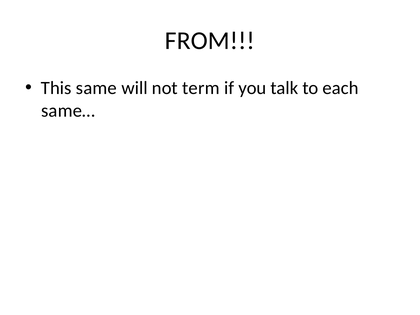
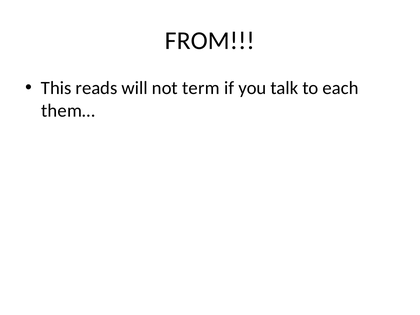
same: same -> reads
same…: same… -> them…
